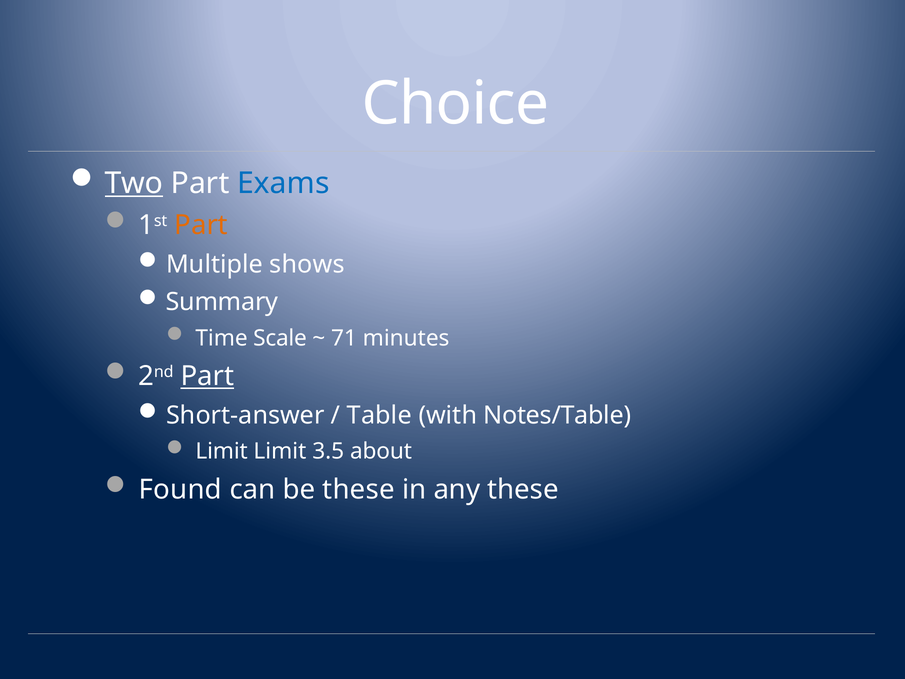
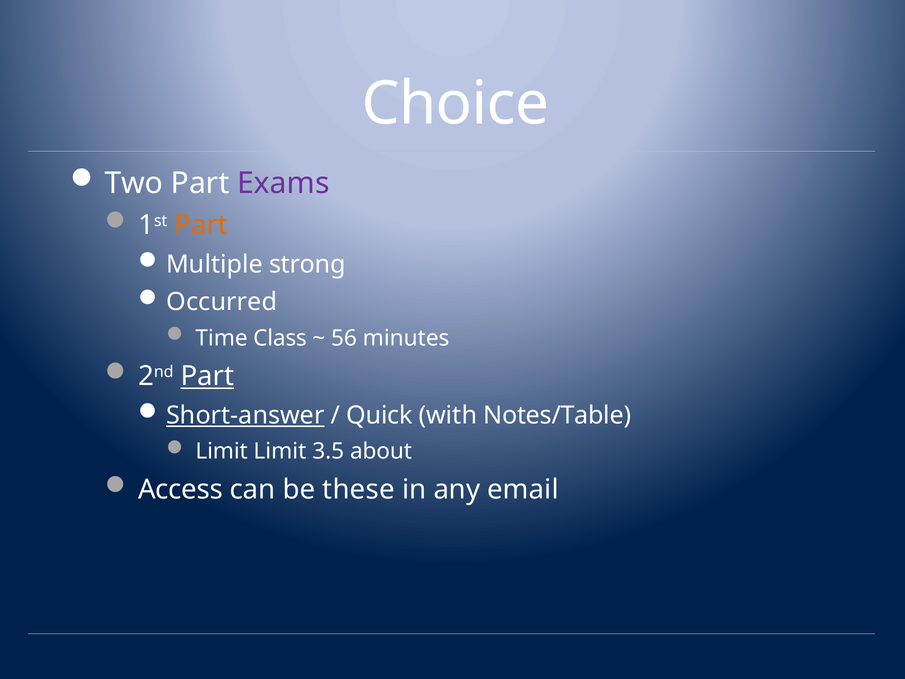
Two underline: present -> none
Exams colour: blue -> purple
shows: shows -> strong
Summary: Summary -> Occurred
Scale: Scale -> Class
71: 71 -> 56
Short-answer underline: none -> present
Table: Table -> Quick
Found: Found -> Access
any these: these -> email
